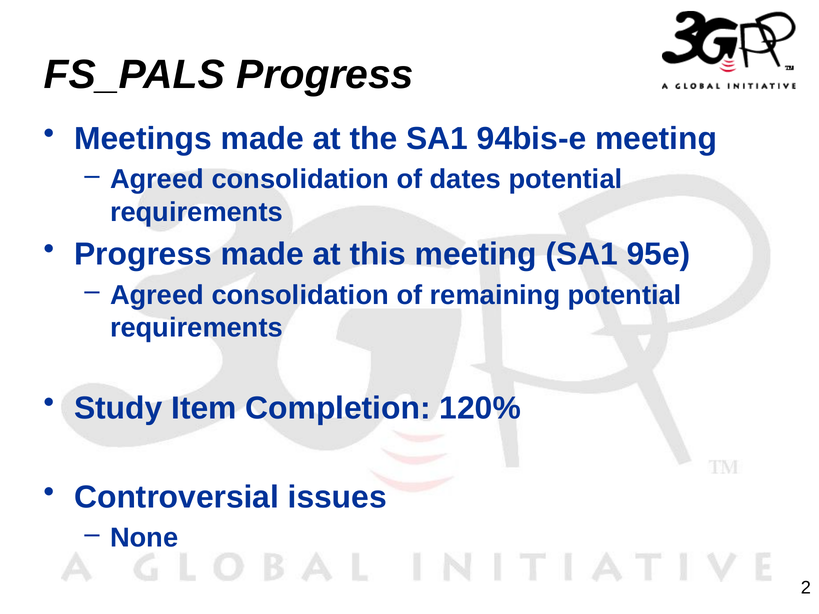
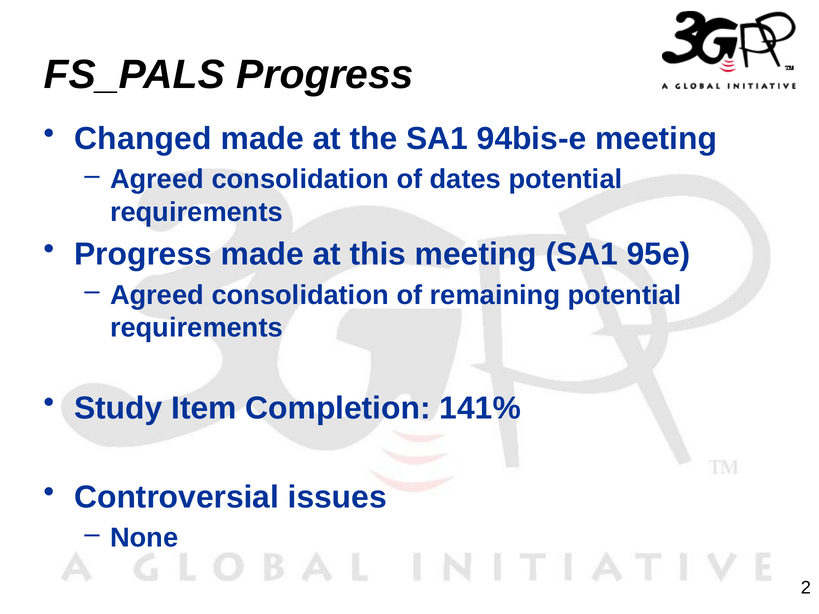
Meetings: Meetings -> Changed
120%: 120% -> 141%
